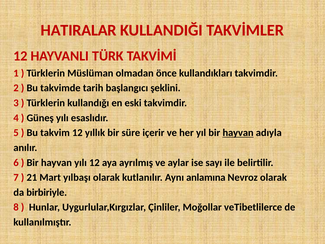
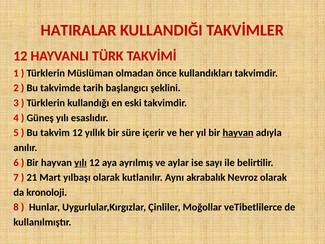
yılı at (81, 162) underline: none -> present
anlamına: anlamına -> akrabalık
birbiriyle: birbiriyle -> kronoloji
